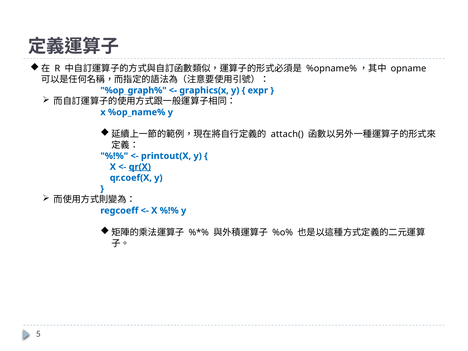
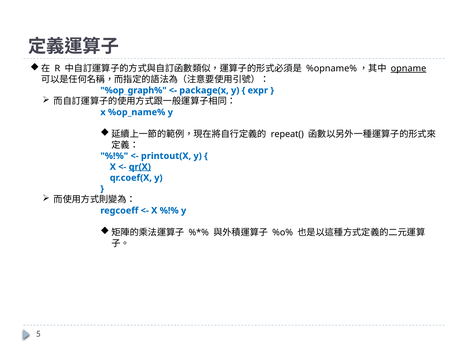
opname underline: none -> present
graphics(x: graphics(x -> package(x
attach(: attach( -> repeat(
